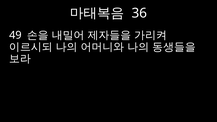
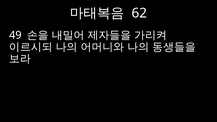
36: 36 -> 62
